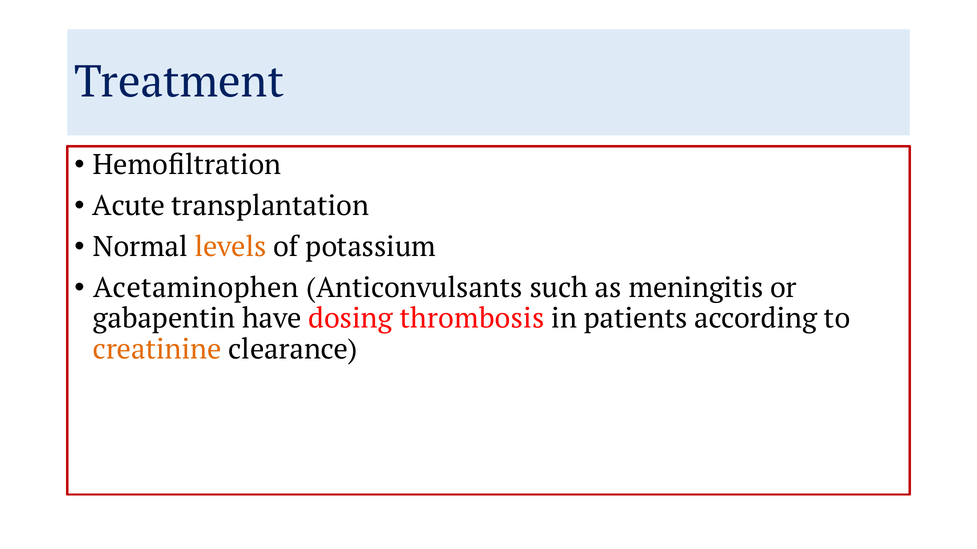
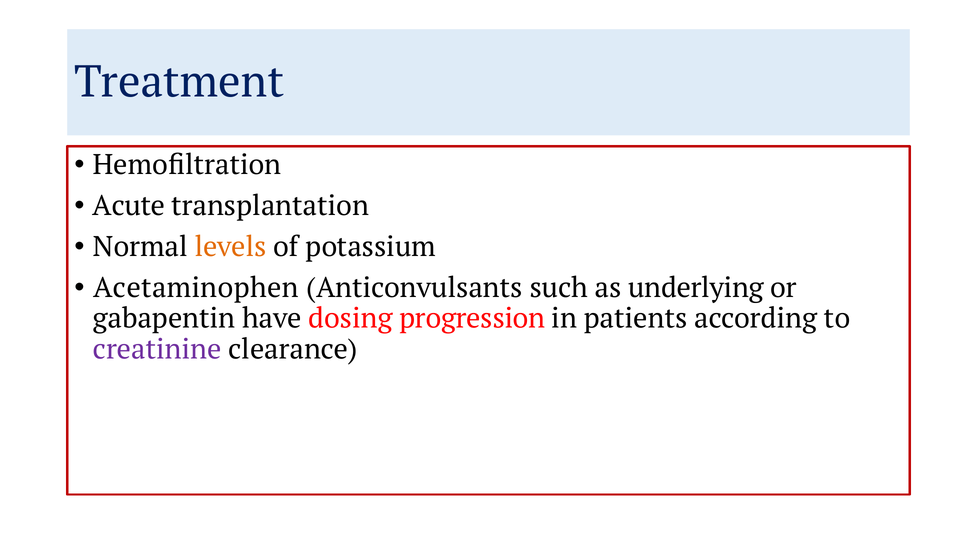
meningitis: meningitis -> underlying
thrombosis: thrombosis -> progression
creatinine colour: orange -> purple
